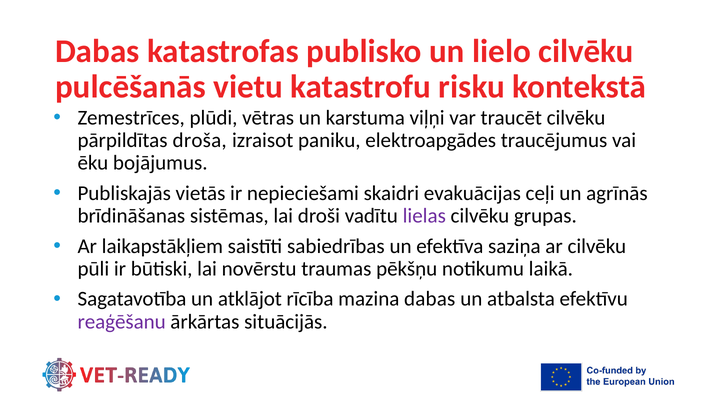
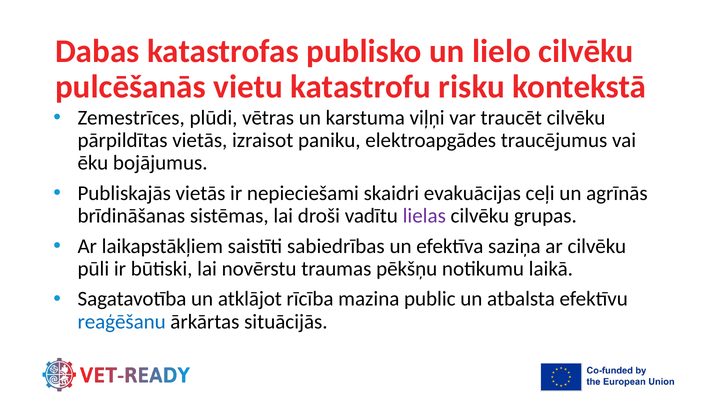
pārpildītas droša: droša -> vietās
mazina dabas: dabas -> public
reaģēšanu colour: purple -> blue
